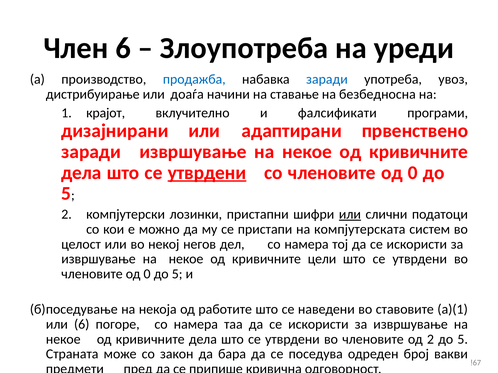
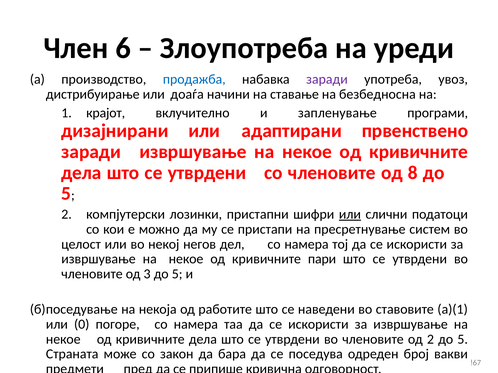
заради at (327, 79) colour: blue -> purple
фалсификати: фалсификати -> запленување
утврдени at (207, 173) underline: present -> none
со членовите од 0: 0 -> 8
компјутерската: компјутерската -> пресретнување
цели: цели -> пари
0 at (147, 274): 0 -> 3
или 6: 6 -> 0
